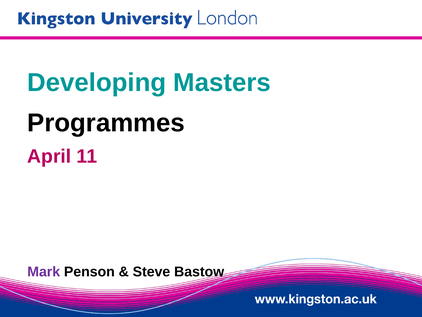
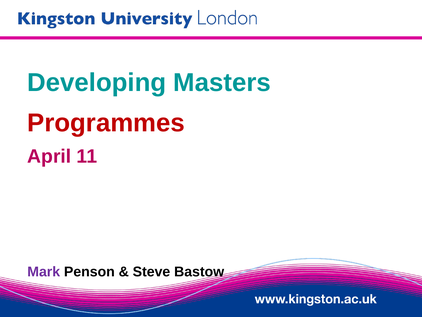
Programmes colour: black -> red
